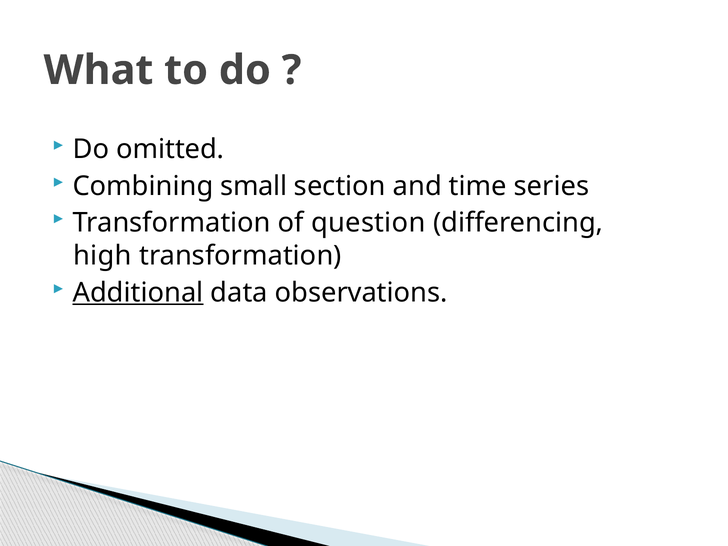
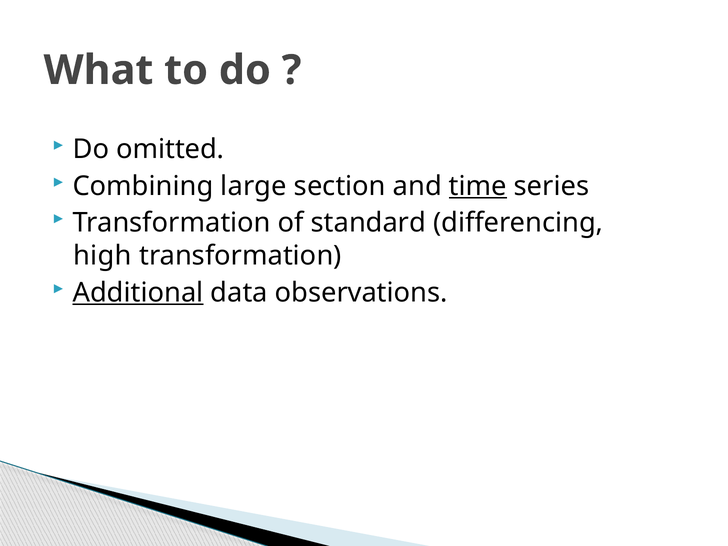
small: small -> large
time underline: none -> present
question: question -> standard
